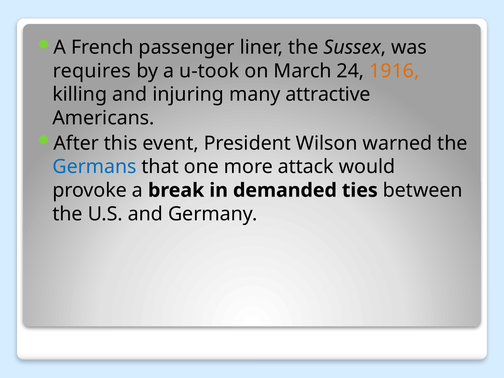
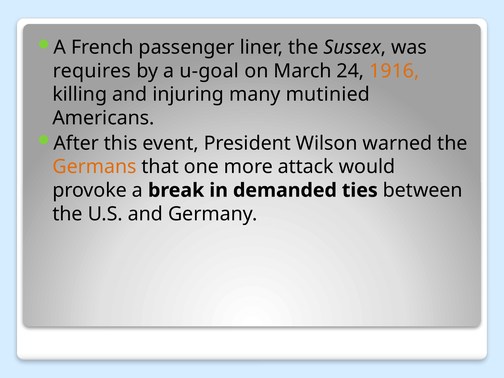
u-took: u-took -> u-goal
attractive: attractive -> mutinied
Germans colour: blue -> orange
